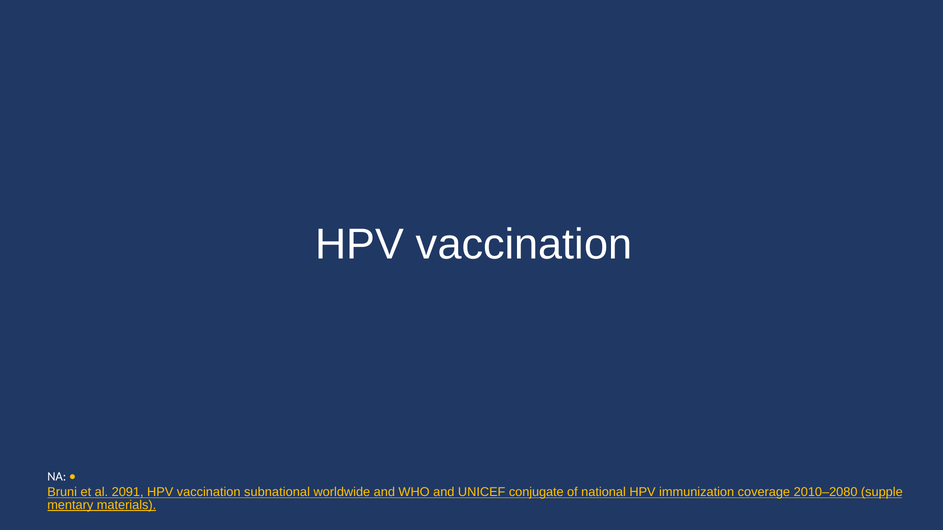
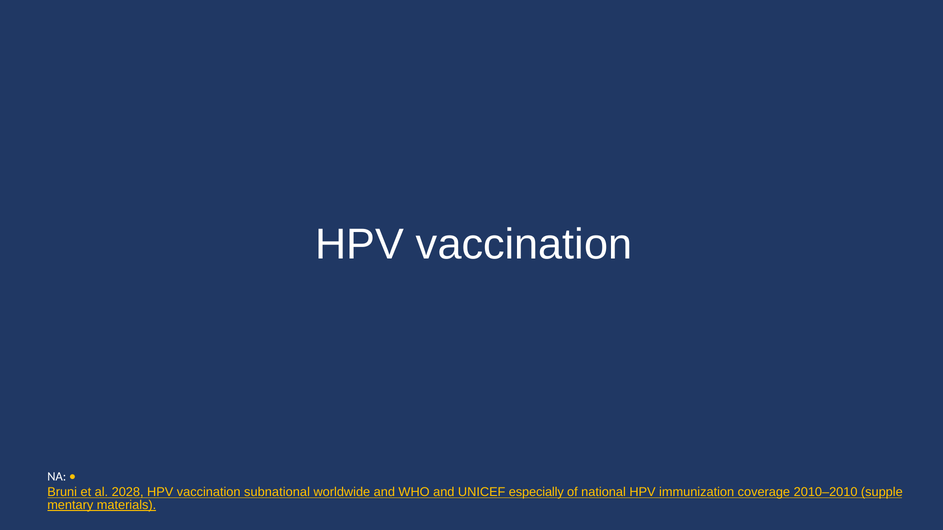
2091: 2091 -> 2028
conjugate: conjugate -> especially
2010–2080: 2010–2080 -> 2010–2010
